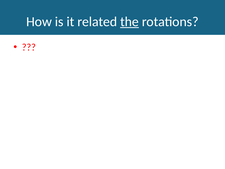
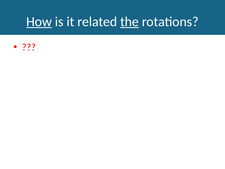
How underline: none -> present
